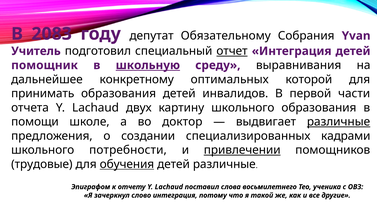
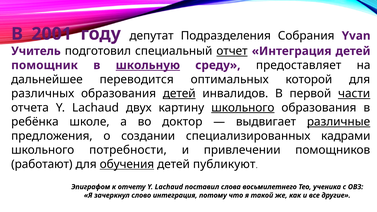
2083: 2083 -> 2001
Обязательному: Обязательному -> Подразделения
выравнивания: выравнивания -> предоставляет
конкретному: конкретному -> переводится
принимать: принимать -> различных
детей at (179, 94) underline: none -> present
части underline: none -> present
школьного at (243, 108) underline: none -> present
помощи: помощи -> ребёнка
привлечении underline: present -> none
трудовые: трудовые -> работают
детей различные: различные -> публикуют
